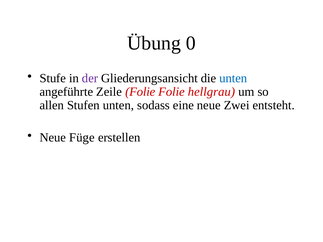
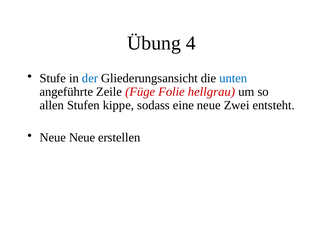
0: 0 -> 4
der colour: purple -> blue
Zeile Folie: Folie -> Füge
Stufen unten: unten -> kippe
Neue Füge: Füge -> Neue
